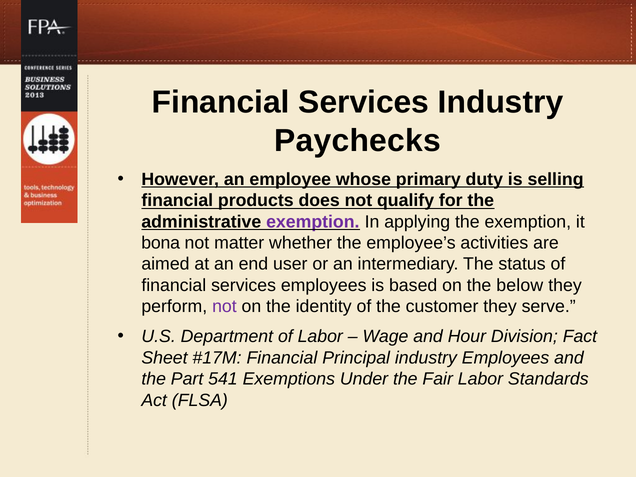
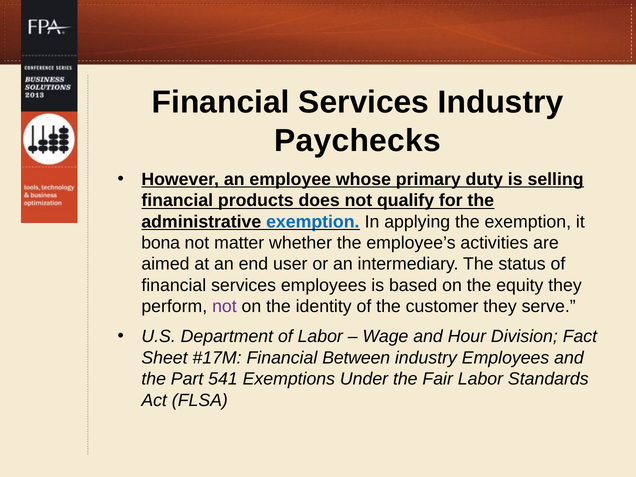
exemption at (313, 222) colour: purple -> blue
below: below -> equity
Principal: Principal -> Between
